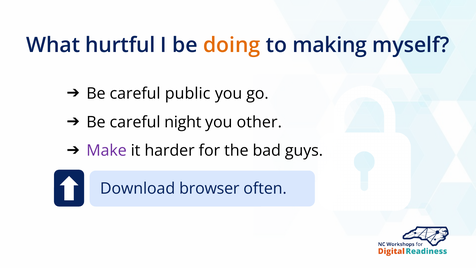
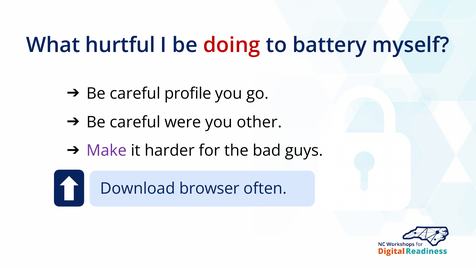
doing colour: orange -> red
making: making -> battery
public: public -> profile
night: night -> were
